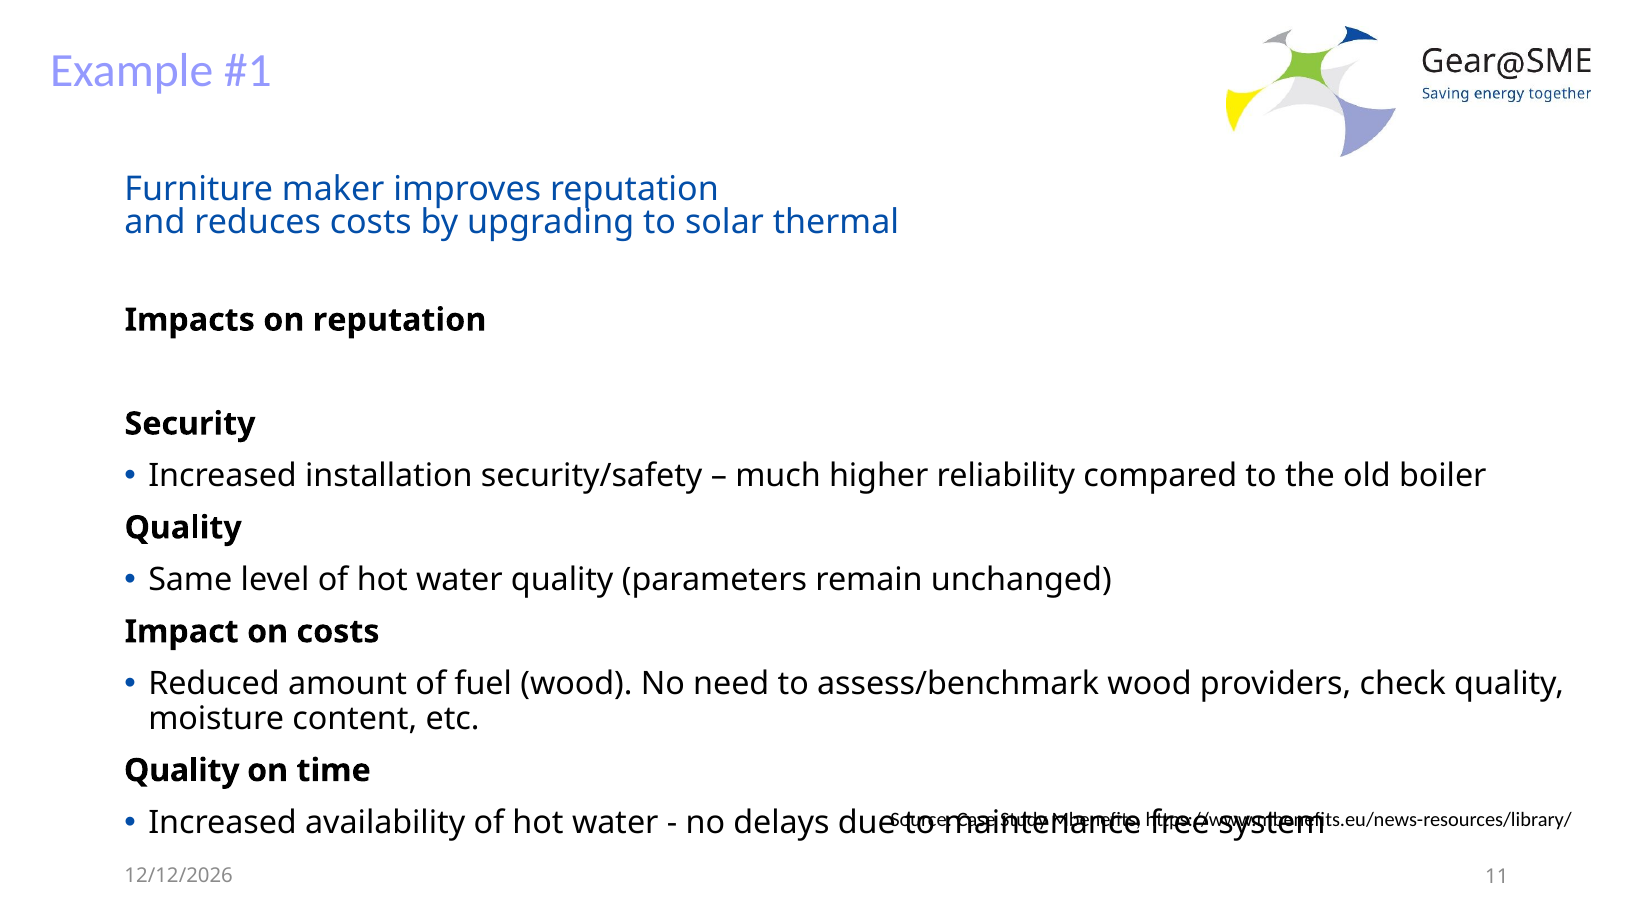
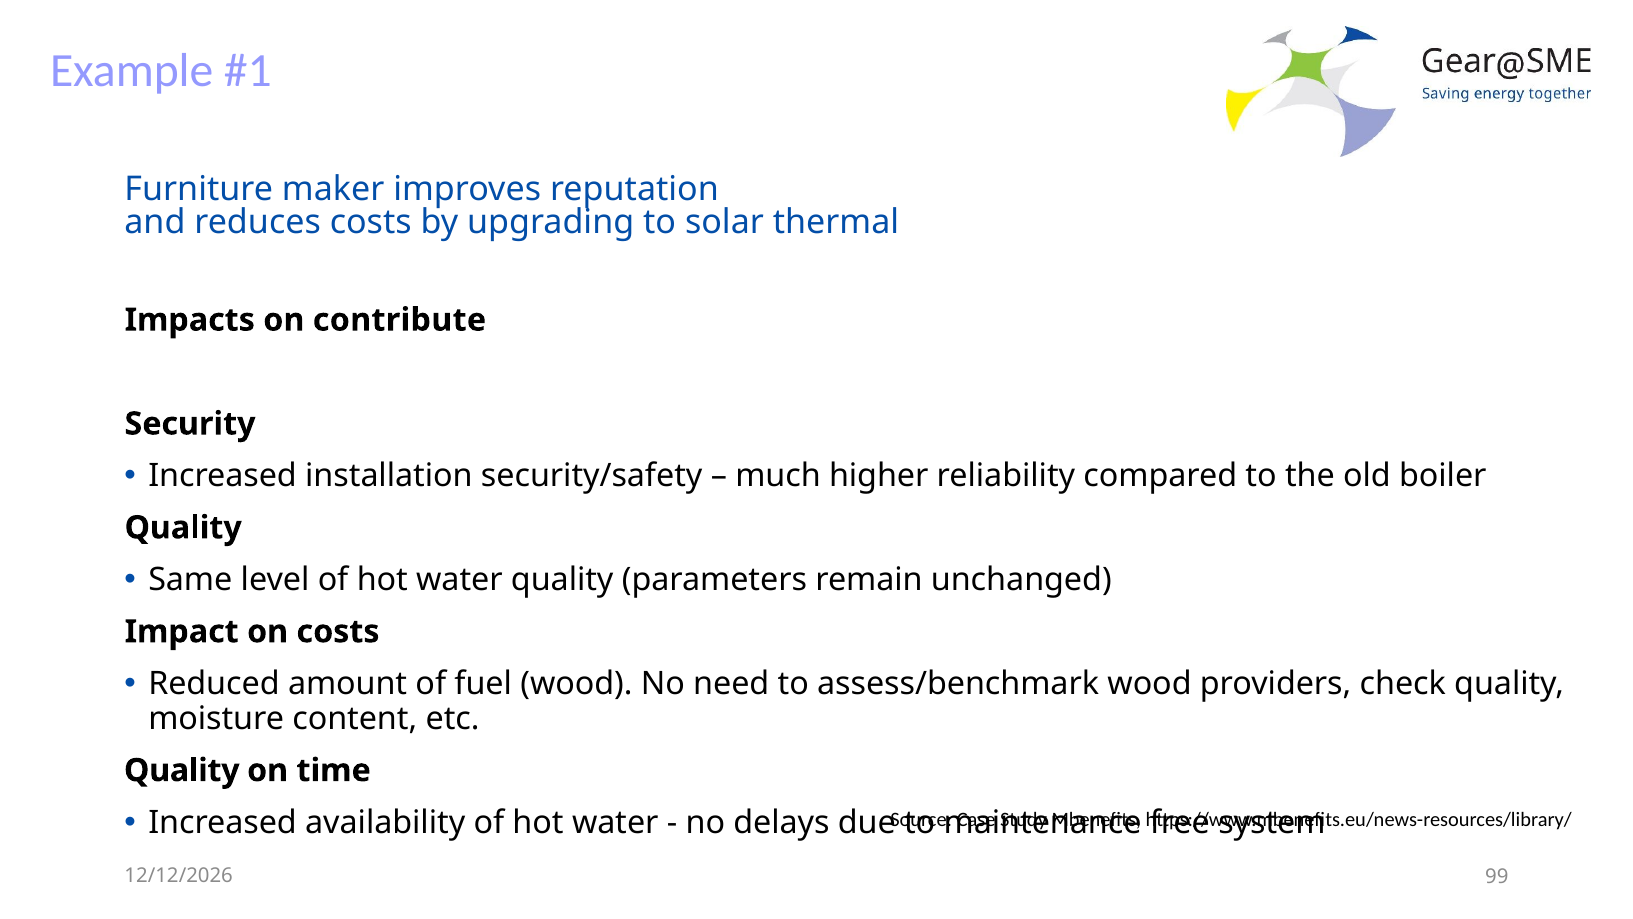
on reputation: reputation -> contribute
11: 11 -> 99
